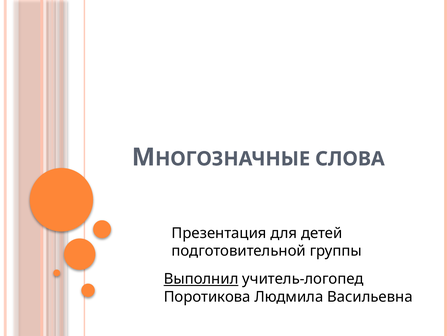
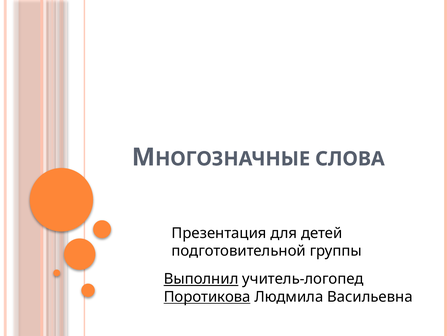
Поротикова underline: none -> present
